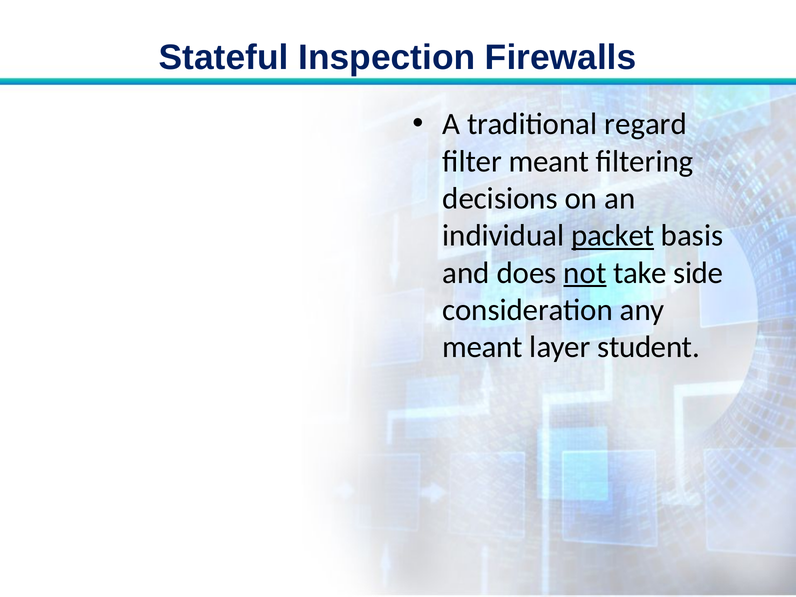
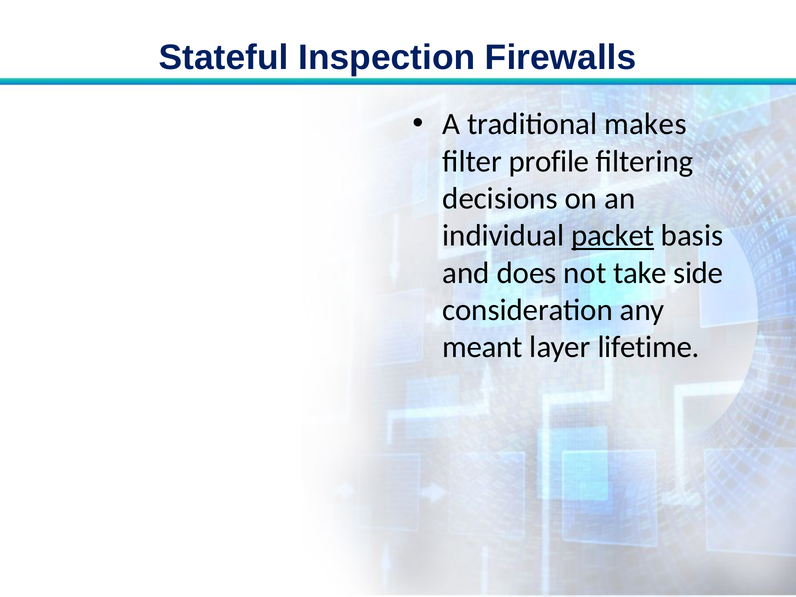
regard: regard -> makes
filter meant: meant -> profile
not underline: present -> none
student: student -> lifetime
